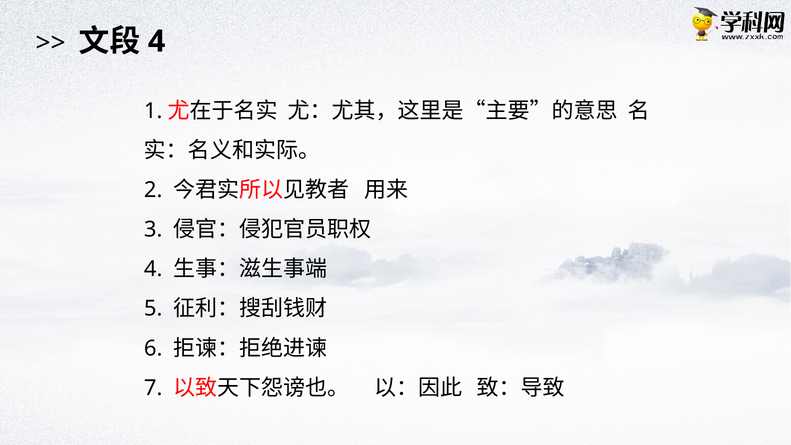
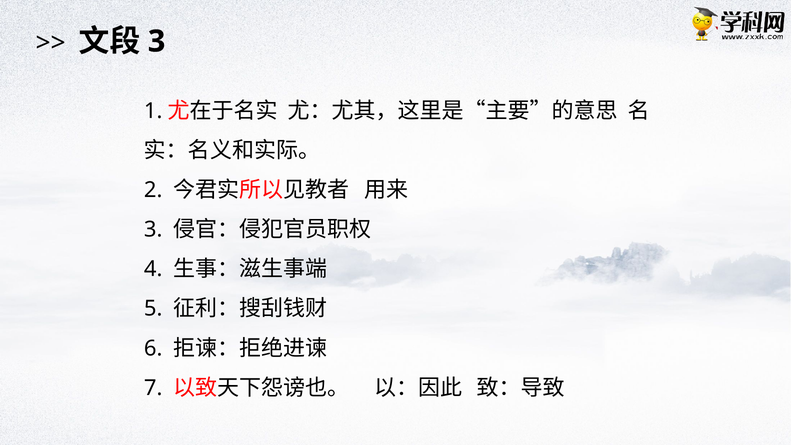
4 at (157, 41): 4 -> 3
